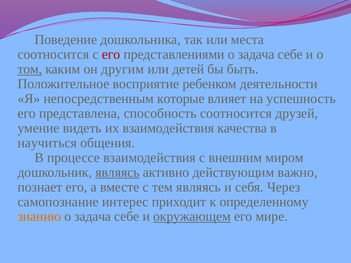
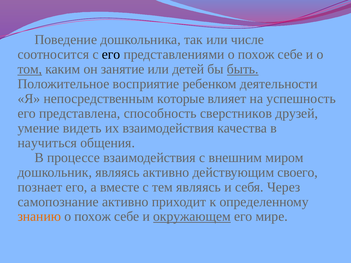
места: места -> числе
его at (111, 55) colour: red -> black
представлениями о задача: задача -> похож
другим: другим -> занятие
быть underline: none -> present
способность соотносится: соотносится -> сверстников
являясь at (117, 172) underline: present -> none
важно: важно -> своего
самопознание интерес: интерес -> активно
задача at (93, 217): задача -> похож
